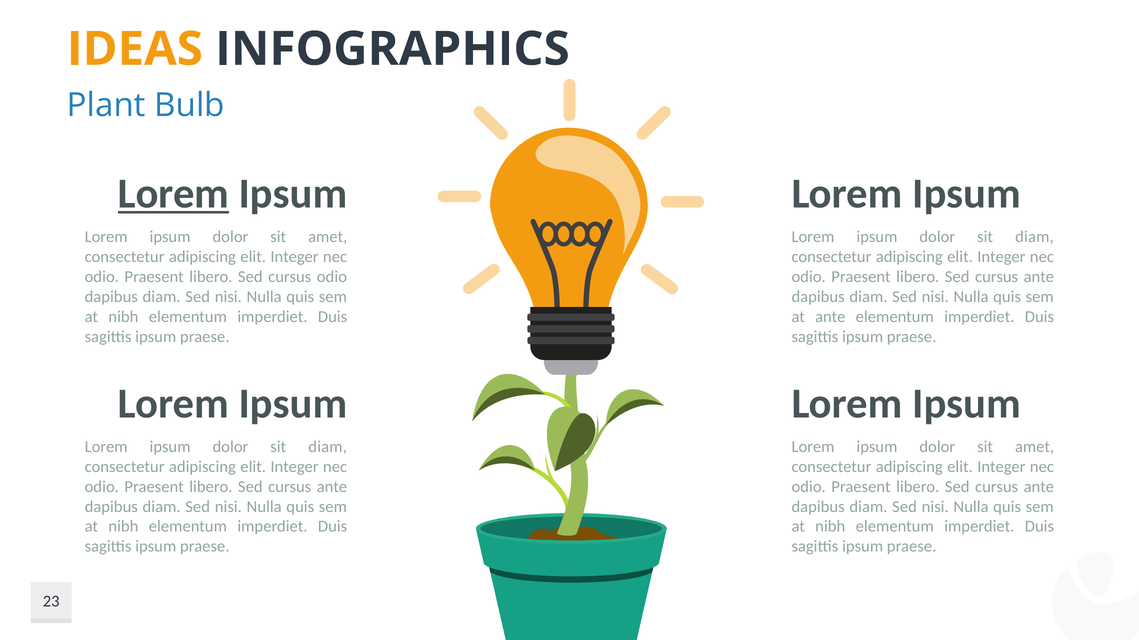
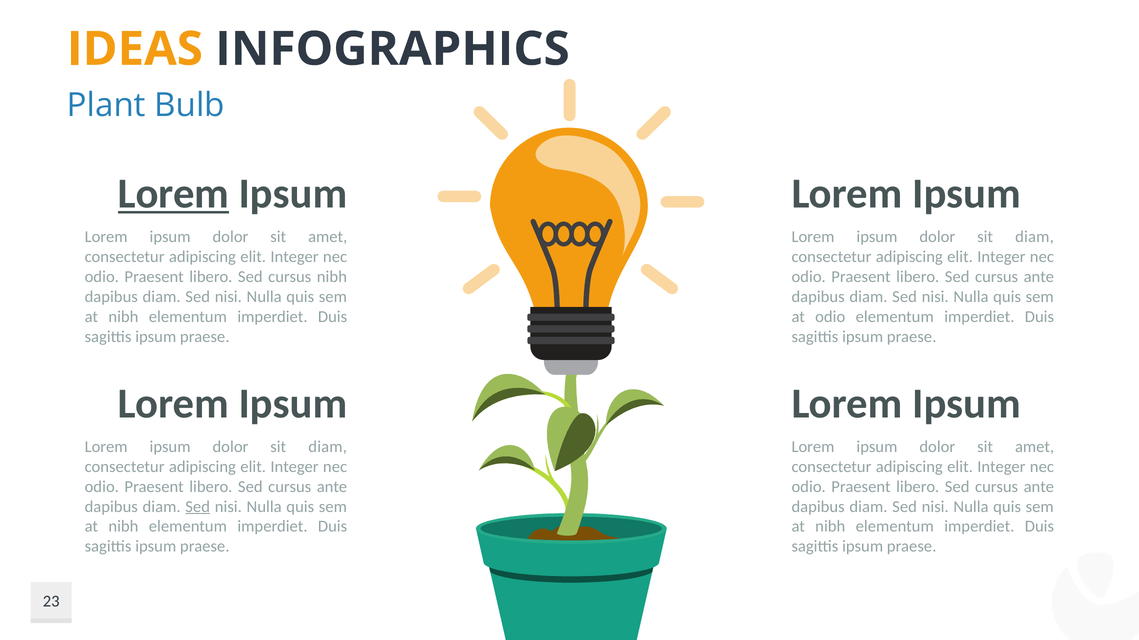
cursus odio: odio -> nibh
at ante: ante -> odio
Sed at (198, 507) underline: none -> present
